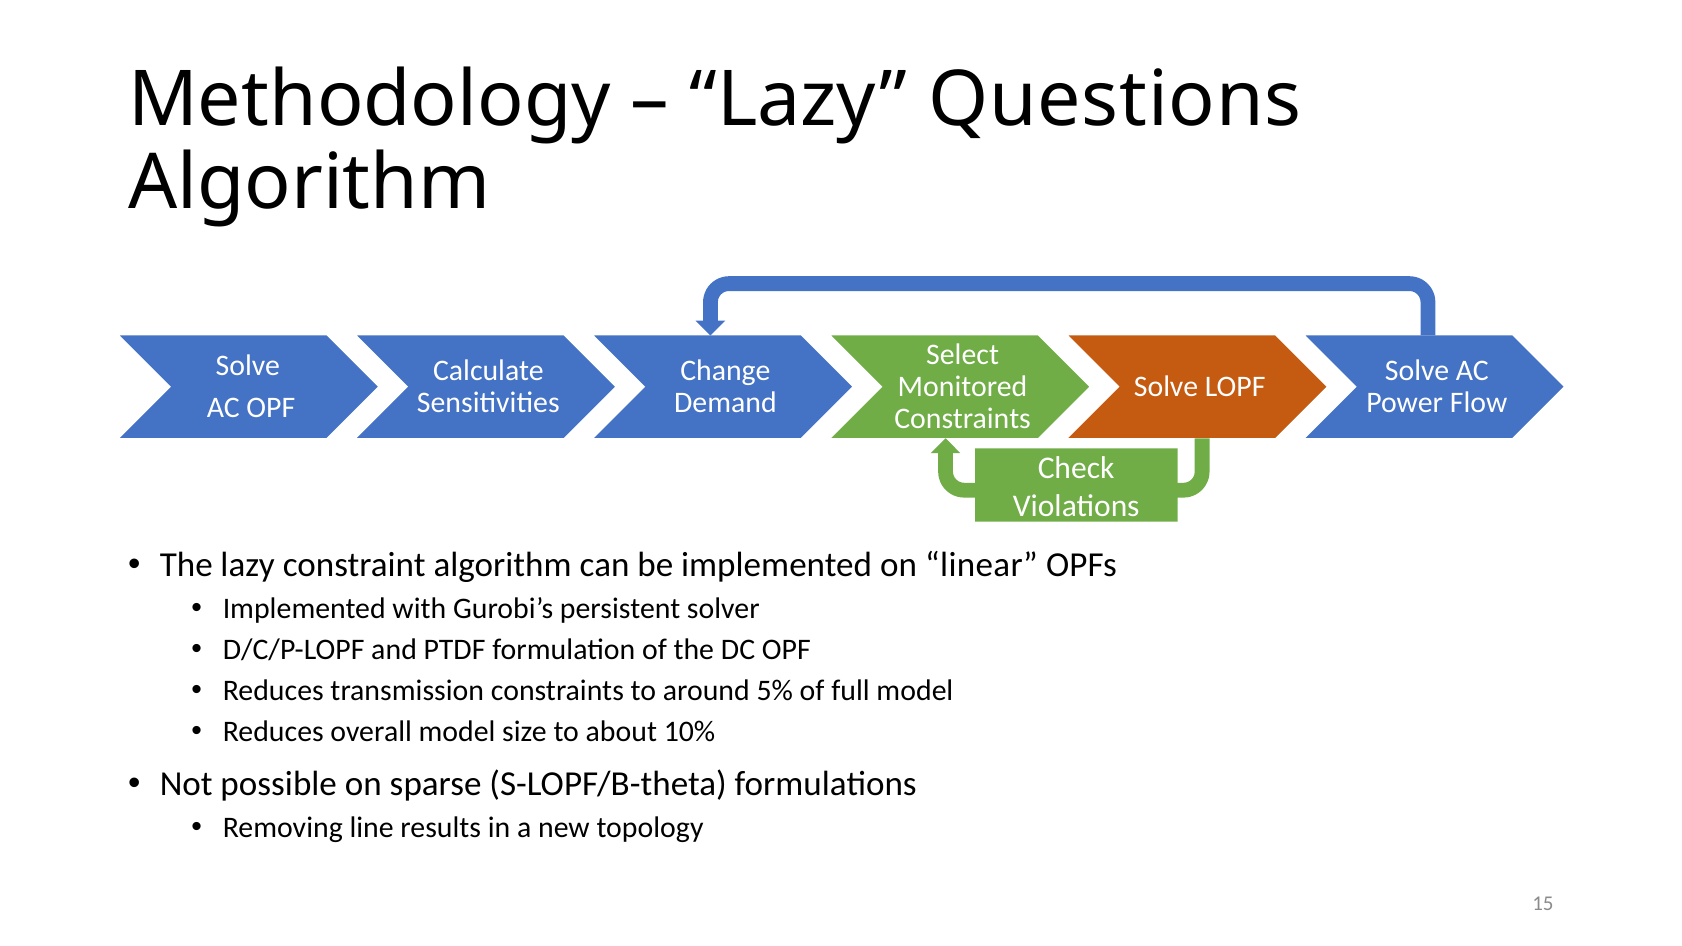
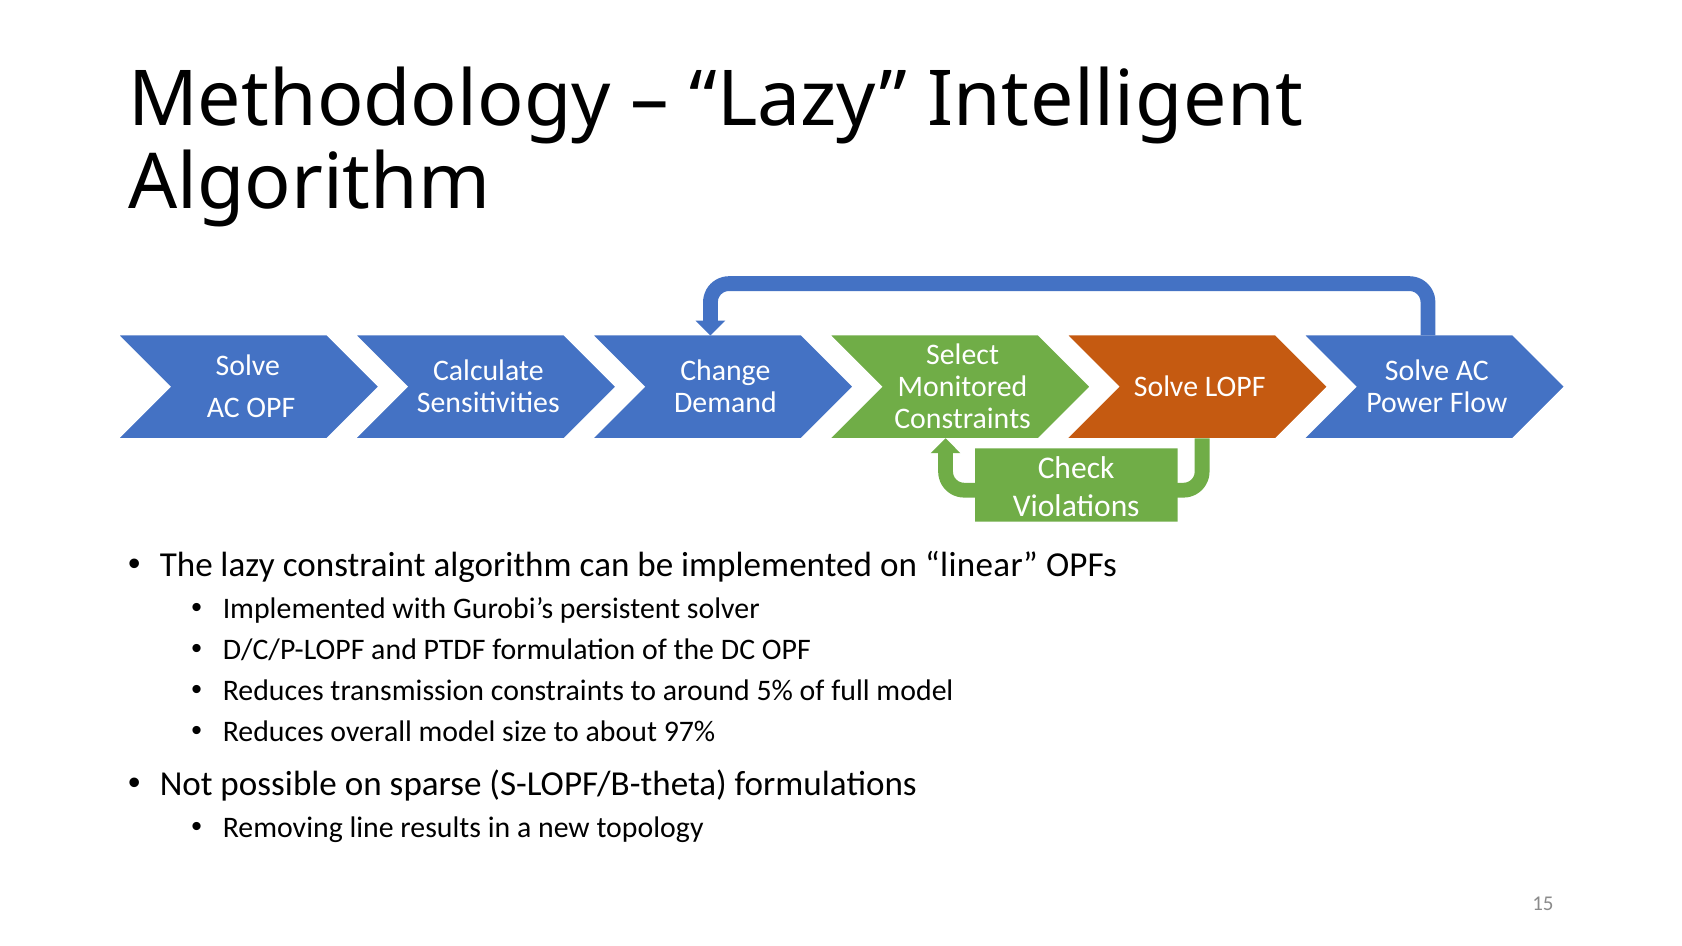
Questions: Questions -> Intelligent
10%: 10% -> 97%
